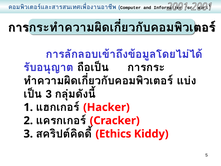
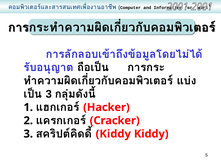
Ethics at (113, 134): Ethics -> Kiddy
